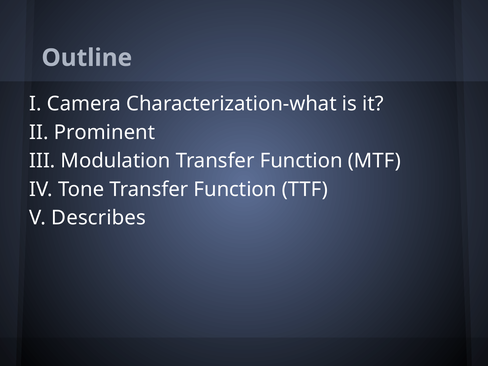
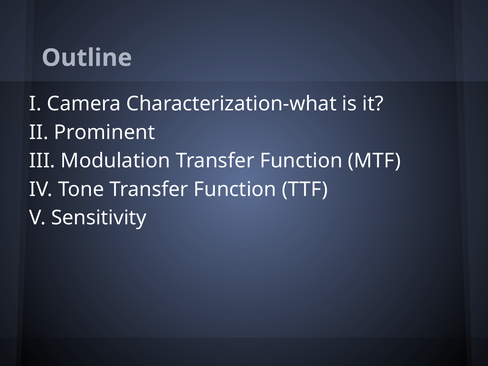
Describes: Describes -> Sensitivity
